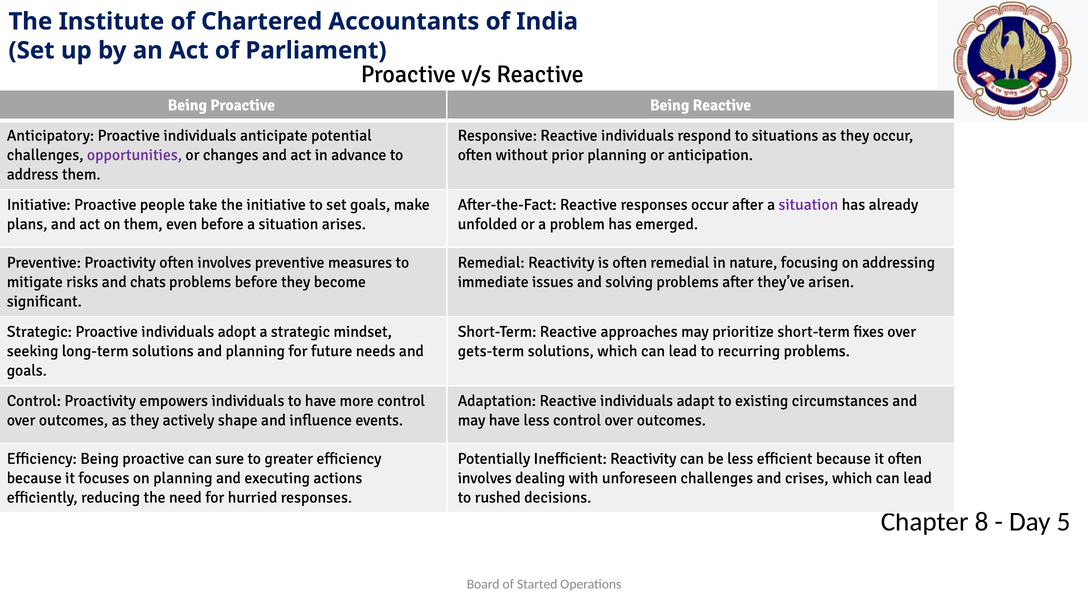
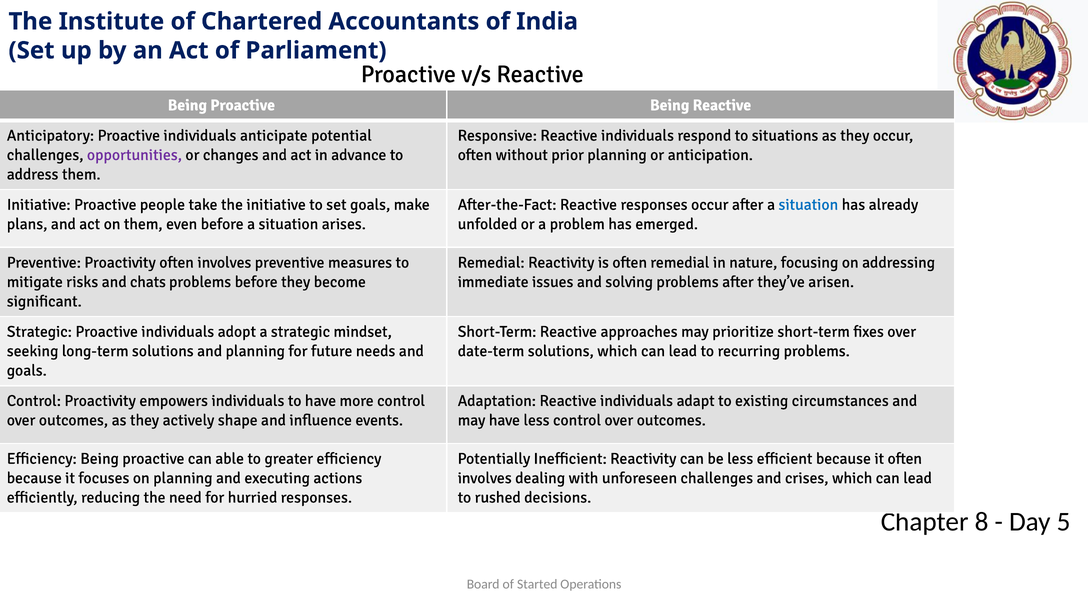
situation at (808, 205) colour: purple -> blue
gets-term: gets-term -> date-term
sure: sure -> able
